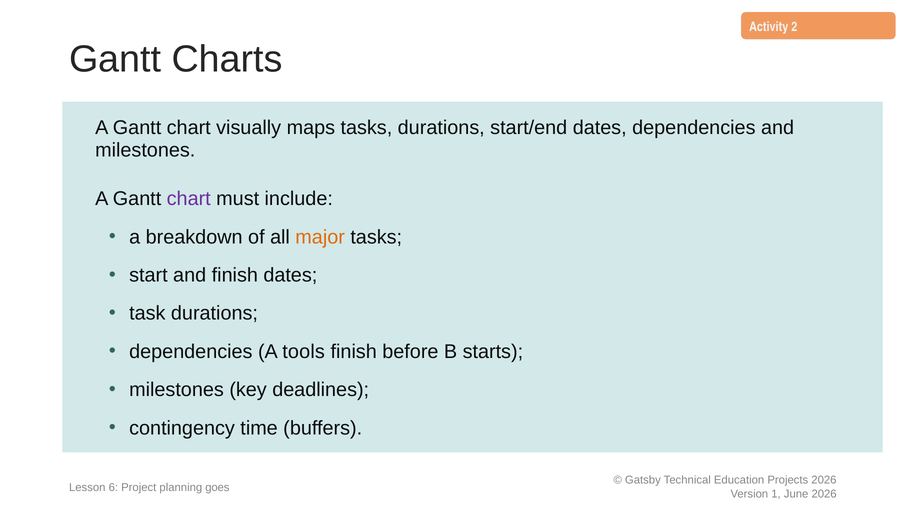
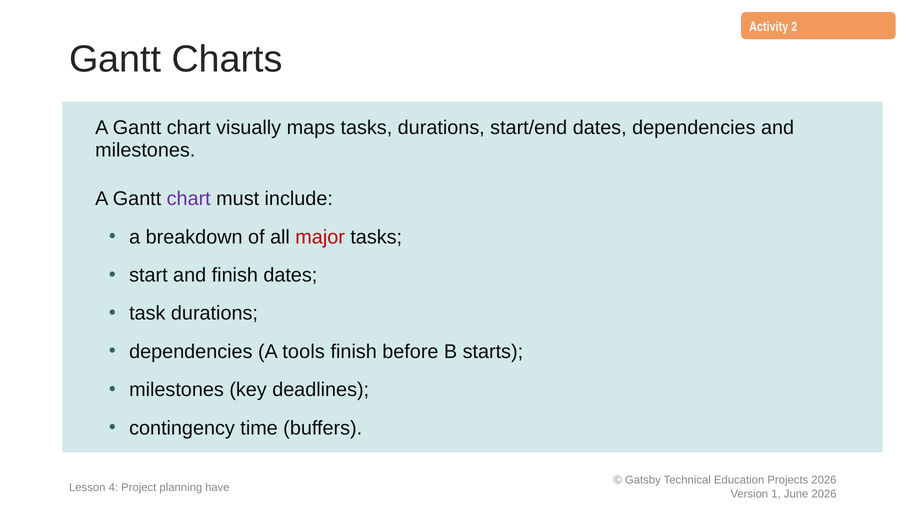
major colour: orange -> red
6: 6 -> 4
goes: goes -> have
